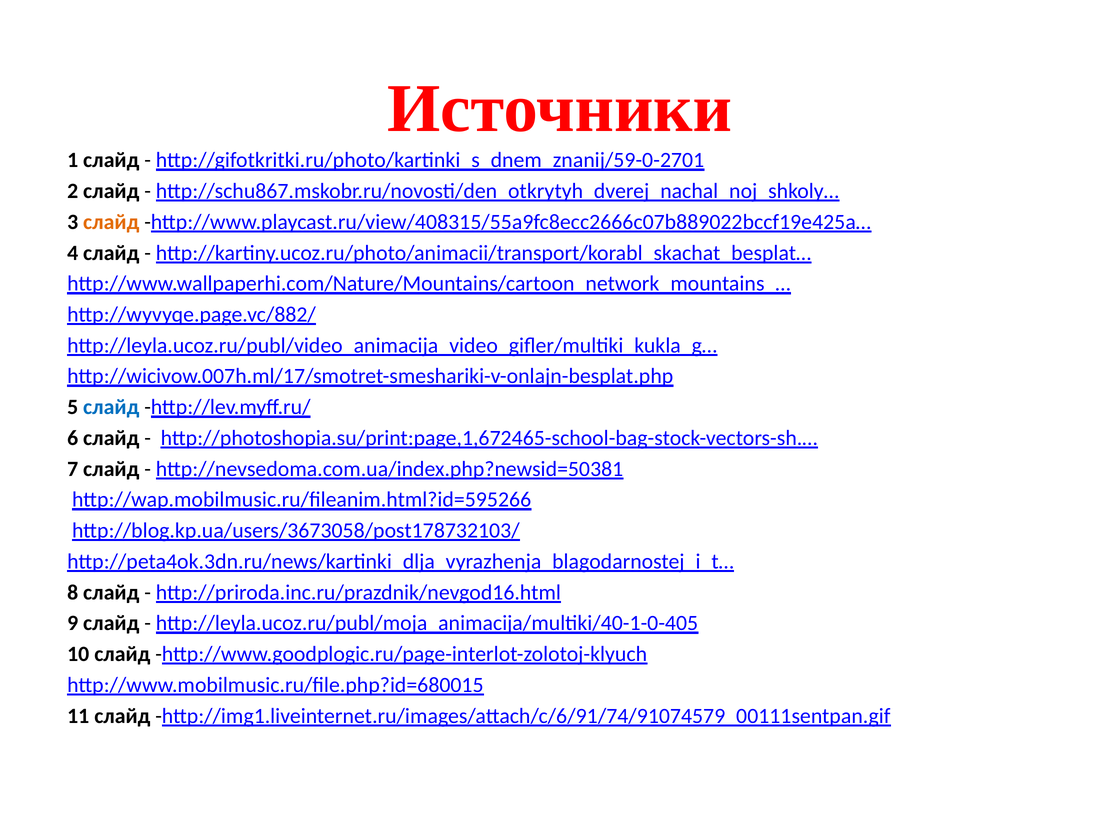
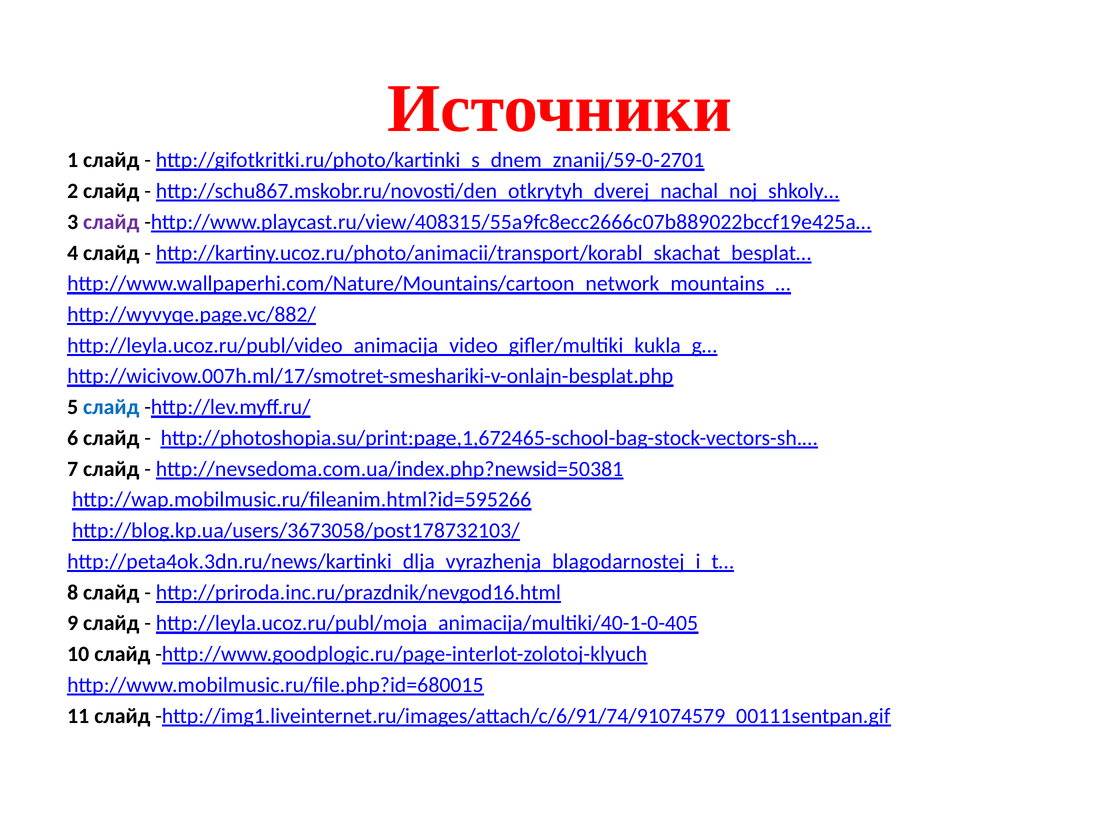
слайд at (111, 222) colour: orange -> purple
